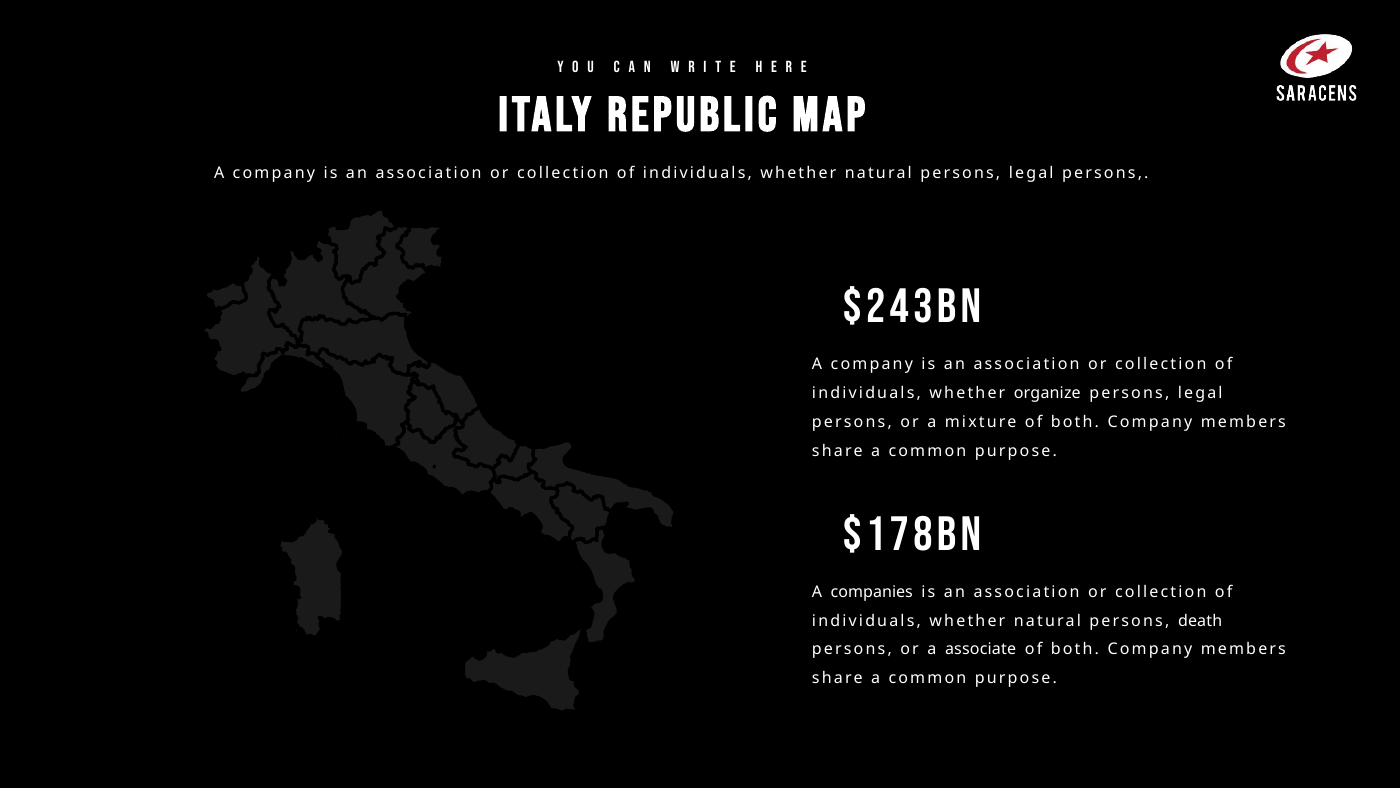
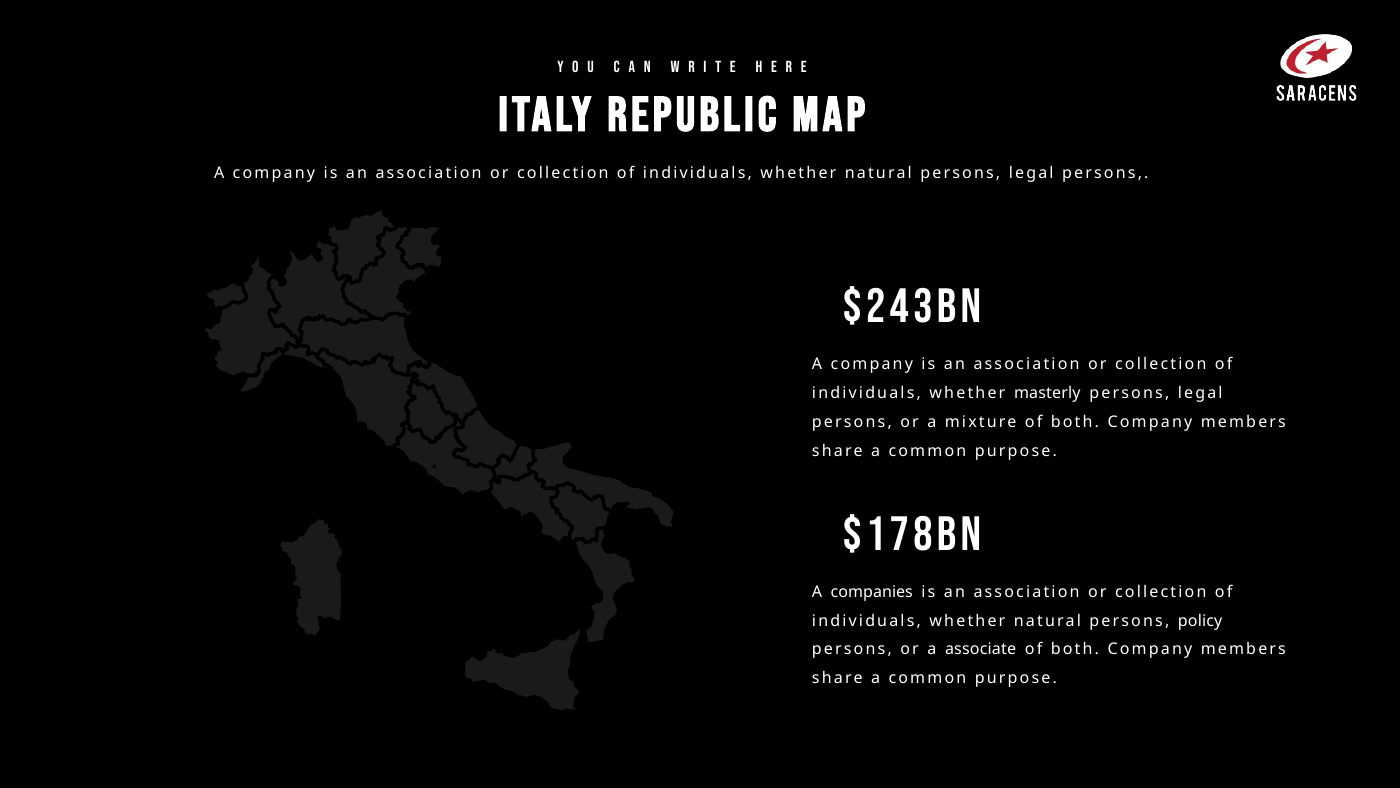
organize: organize -> masterly
death: death -> policy
